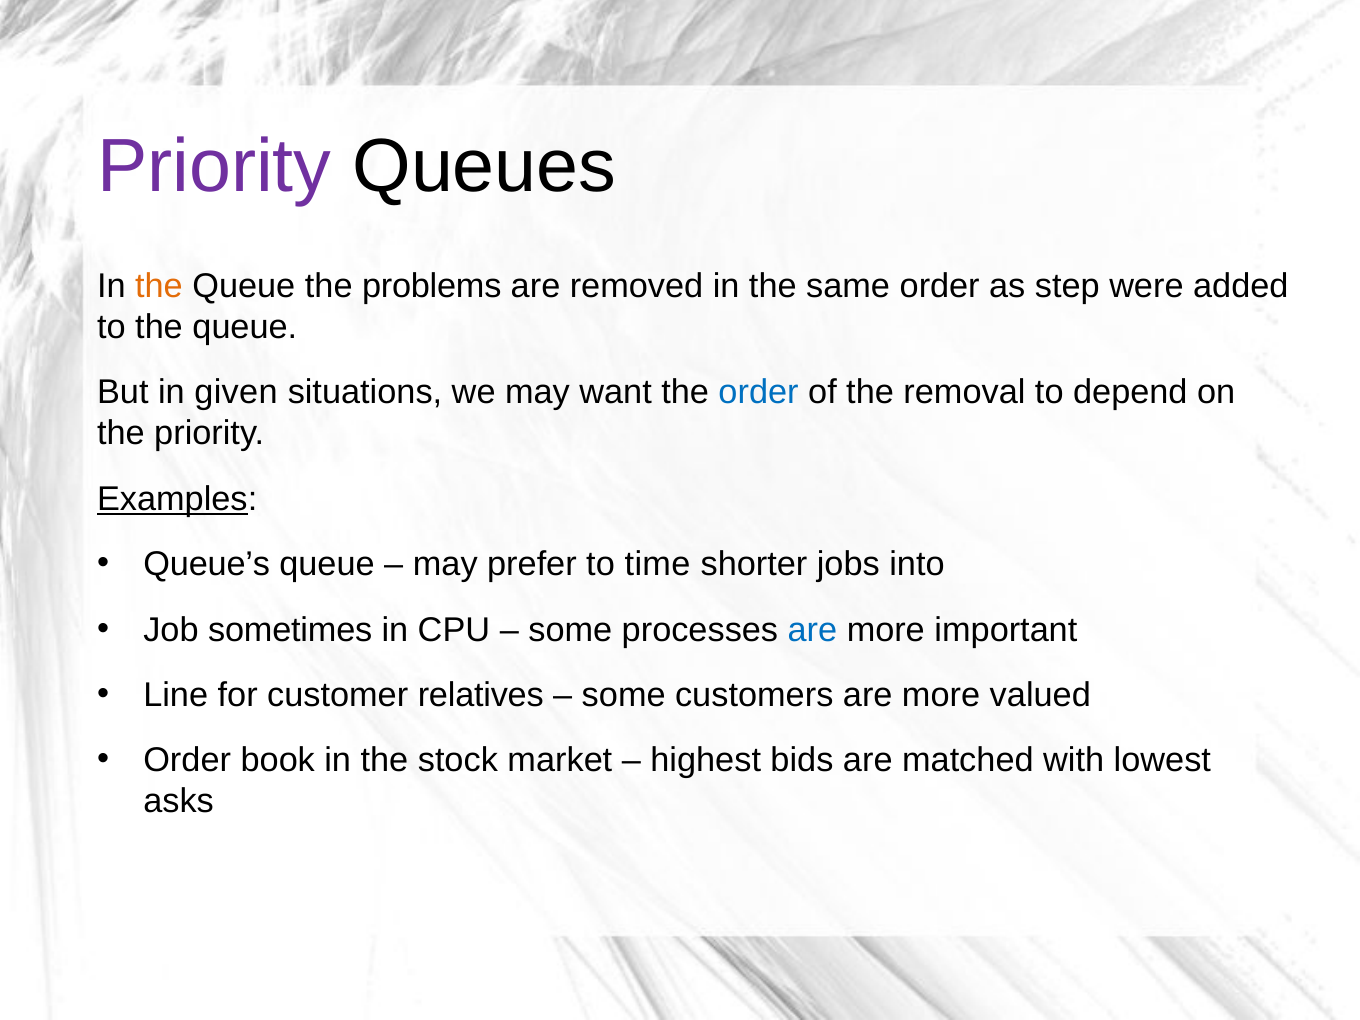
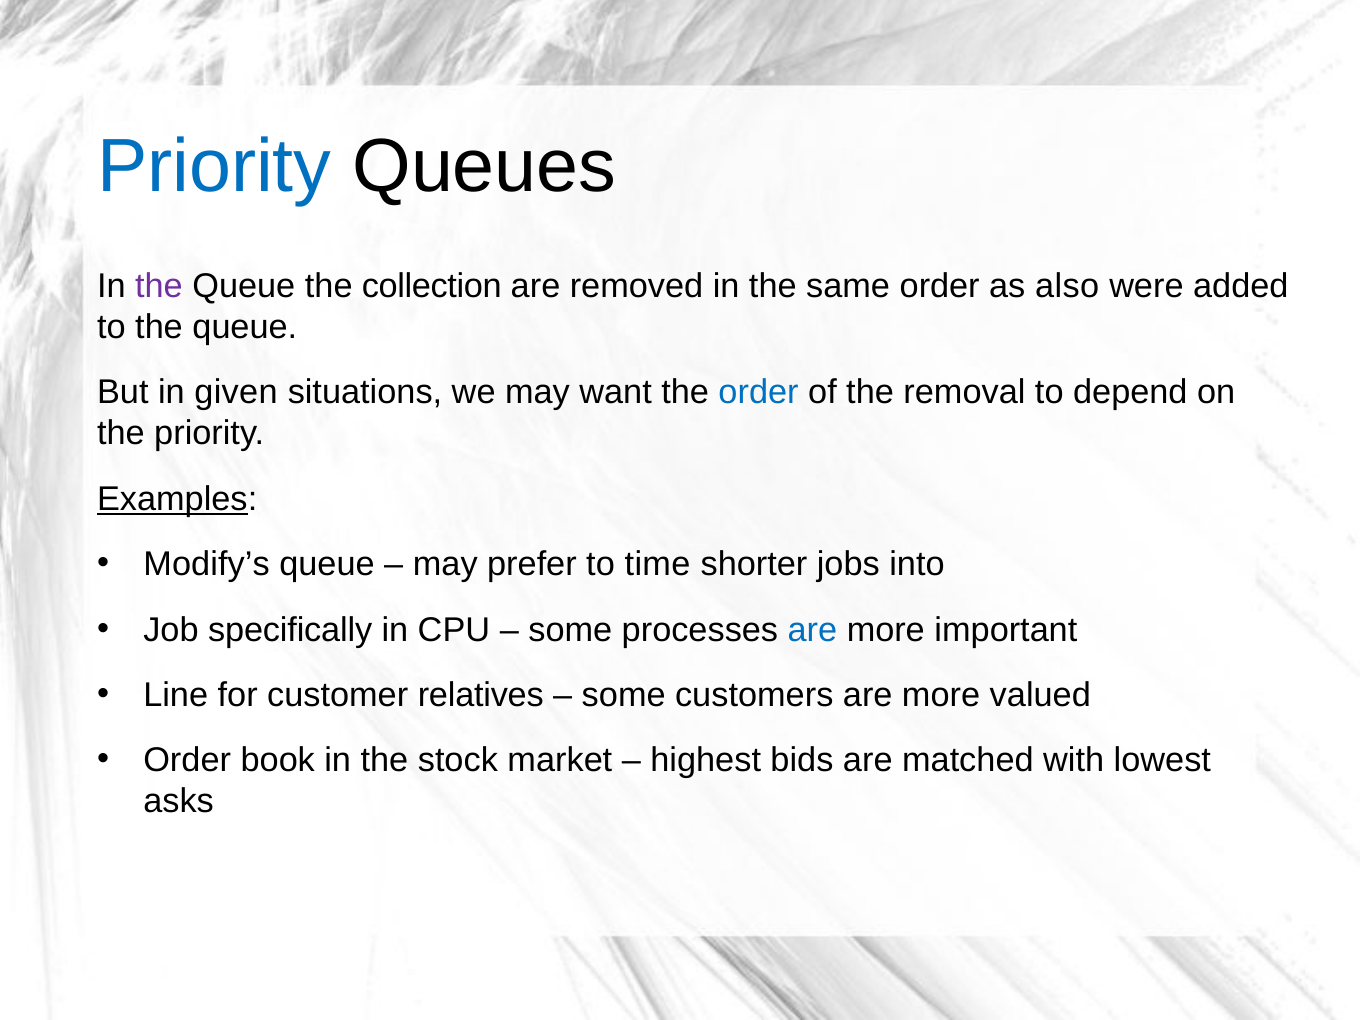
Priority at (214, 167) colour: purple -> blue
the at (159, 286) colour: orange -> purple
problems: problems -> collection
step: step -> also
Queue’s: Queue’s -> Modify’s
sometimes: sometimes -> specifically
